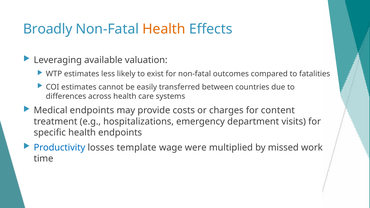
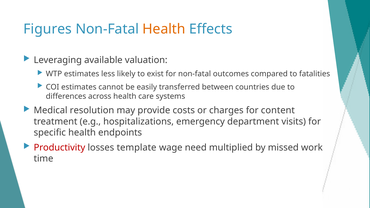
Broadly: Broadly -> Figures
Medical endpoints: endpoints -> resolution
Productivity colour: blue -> red
were: were -> need
